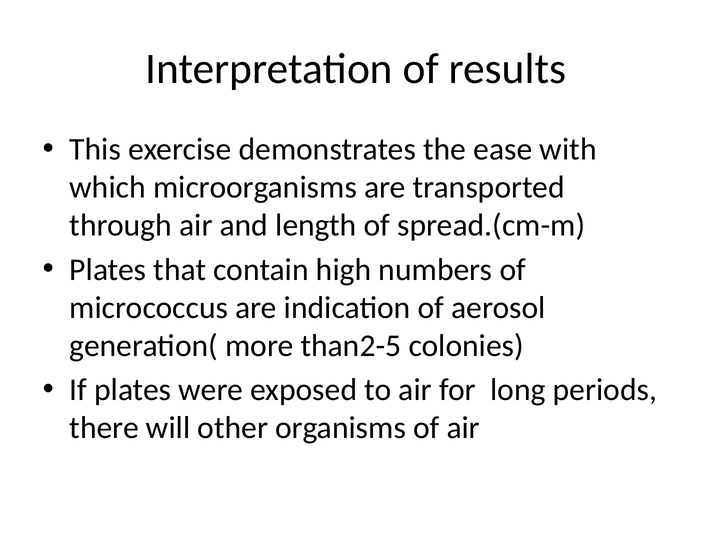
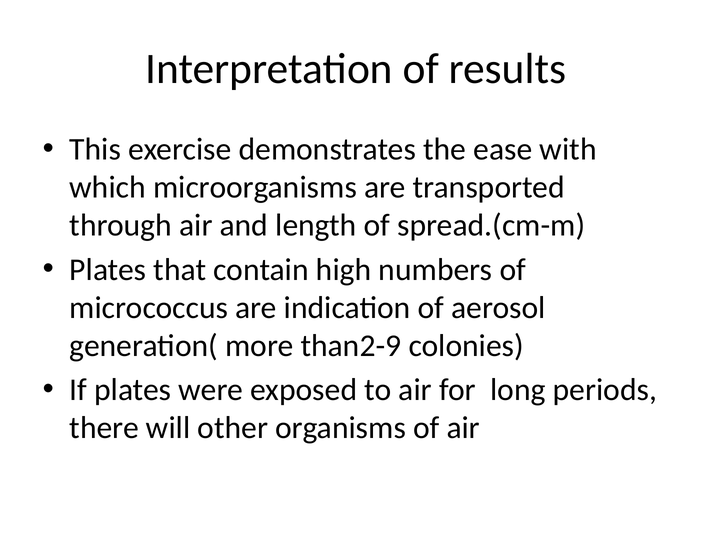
than2-5: than2-5 -> than2-9
